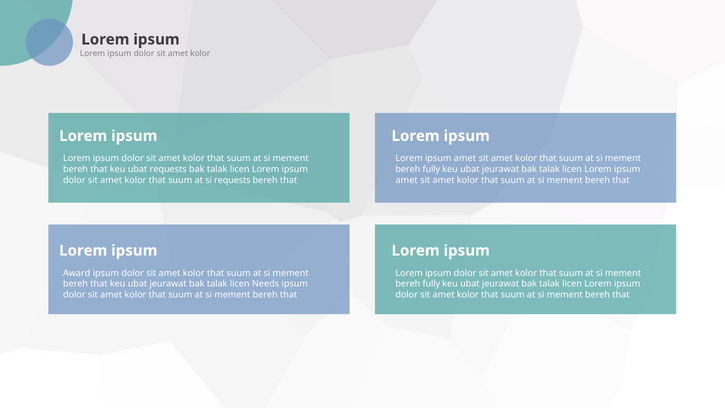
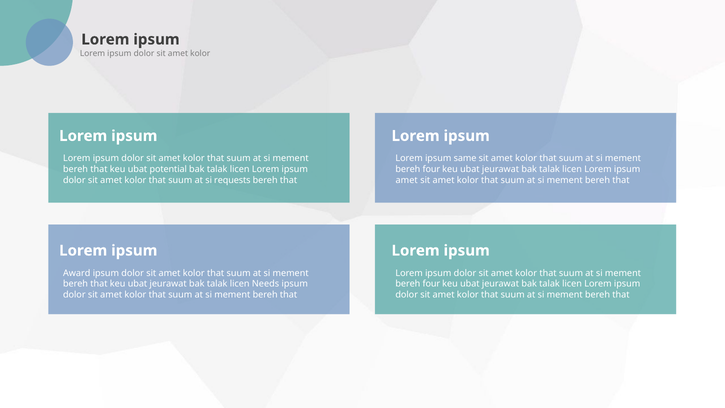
amet at (465, 158): amet -> same
ubat requests: requests -> potential
fully at (431, 169): fully -> four
fully at (431, 284): fully -> four
